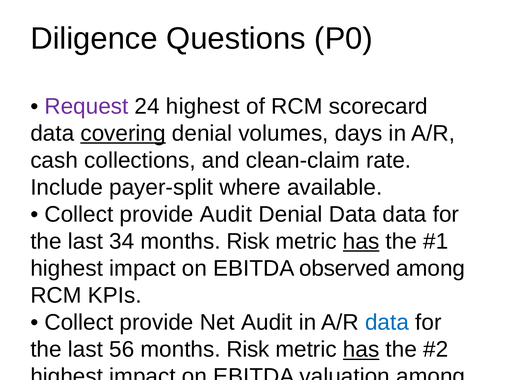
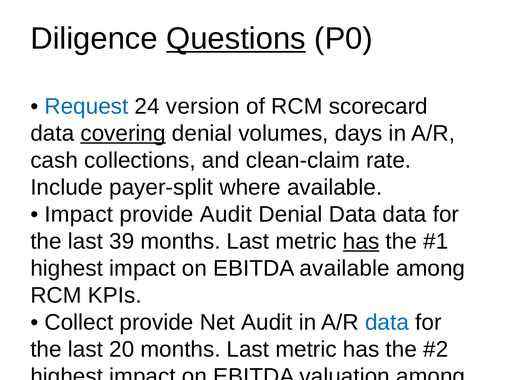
Questions underline: none -> present
Request colour: purple -> blue
24 highest: highest -> version
Collect at (79, 215): Collect -> Impact
34: 34 -> 39
Risk at (248, 242): Risk -> Last
EBITDA observed: observed -> available
56: 56 -> 20
Risk at (248, 350): Risk -> Last
has at (361, 350) underline: present -> none
